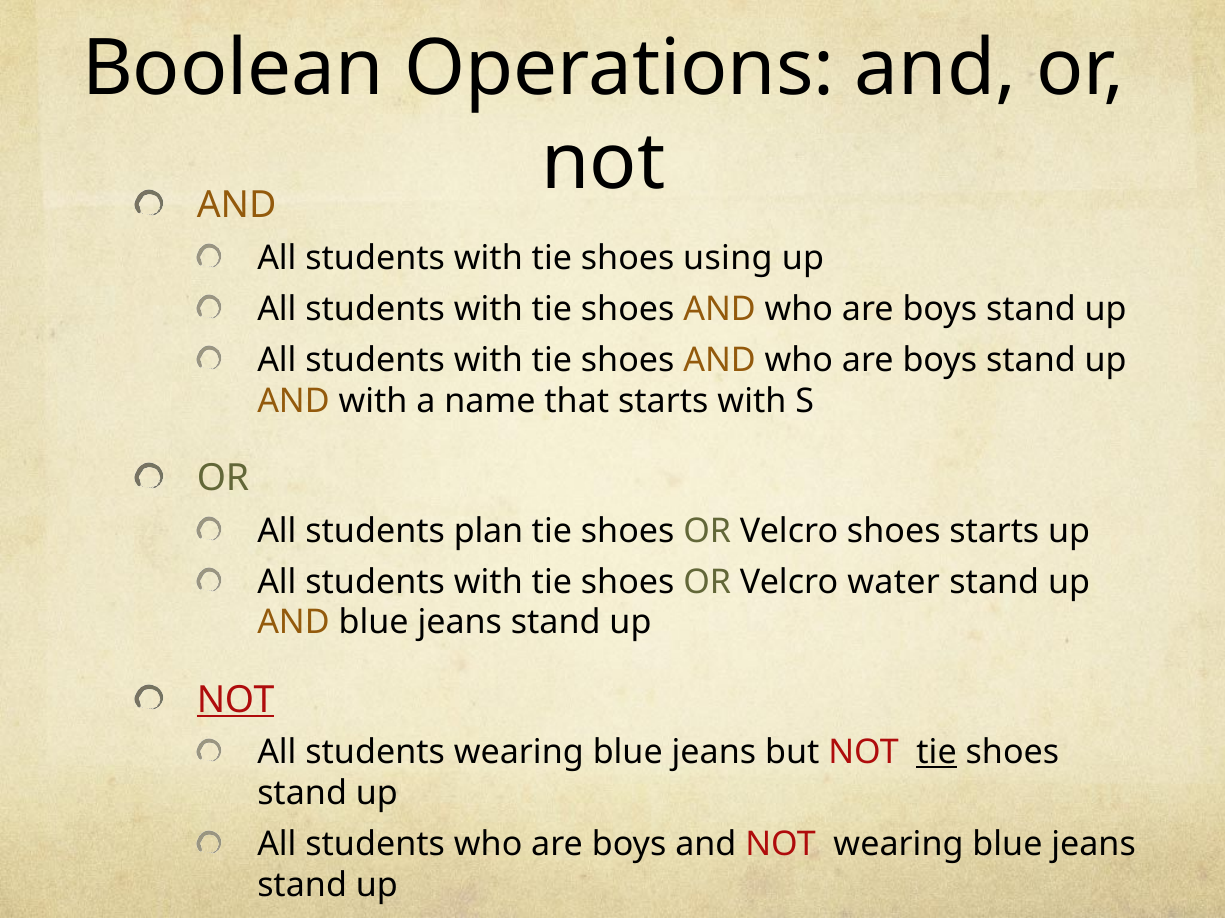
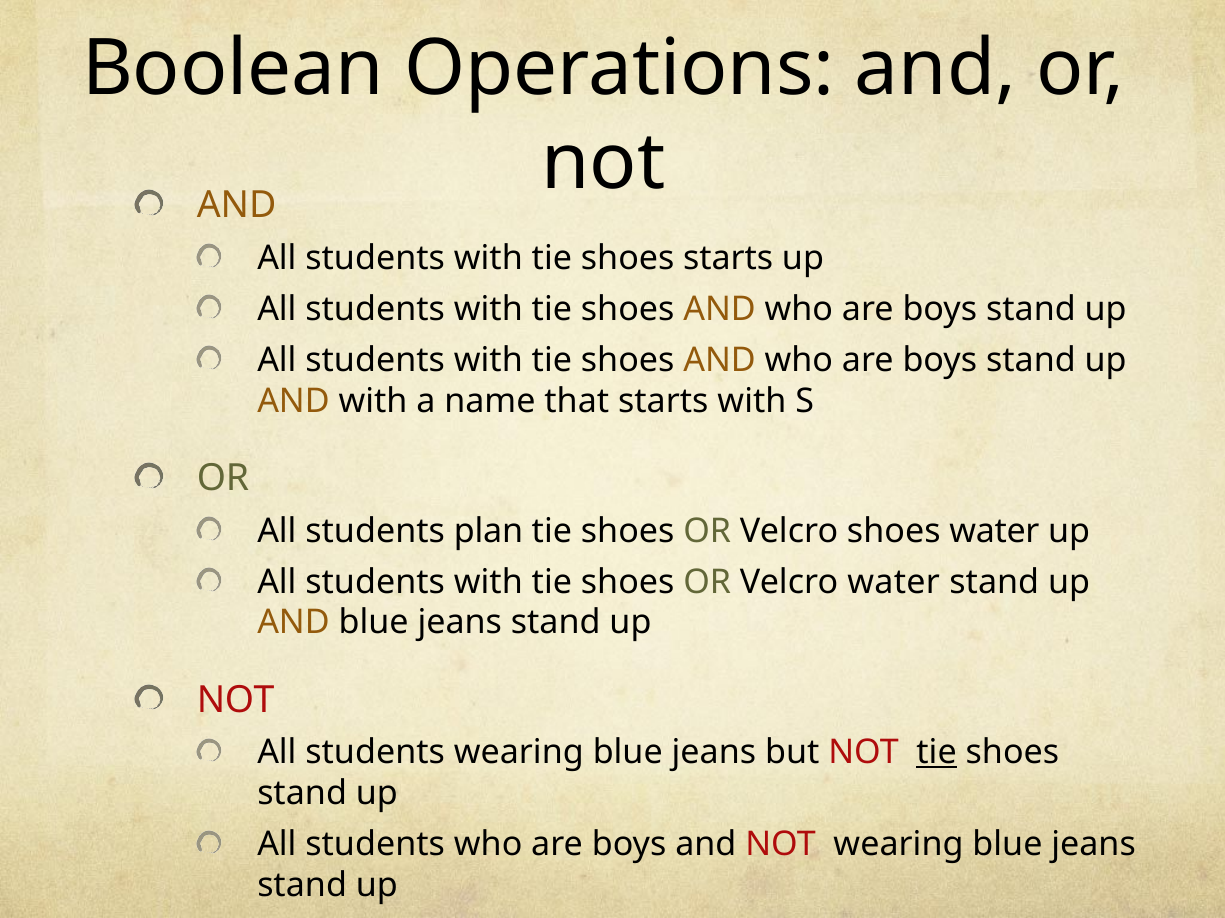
shoes using: using -> starts
shoes starts: starts -> water
NOT at (236, 700) underline: present -> none
